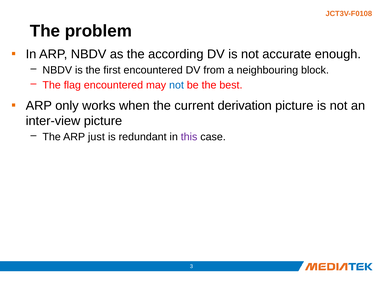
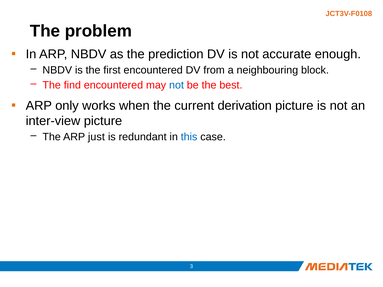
according: according -> prediction
flag: flag -> find
this colour: purple -> blue
